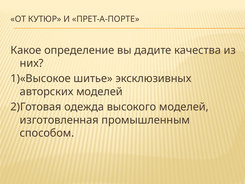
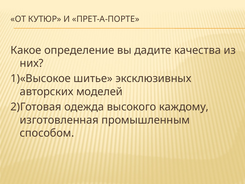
высокого моделей: моделей -> каждому
